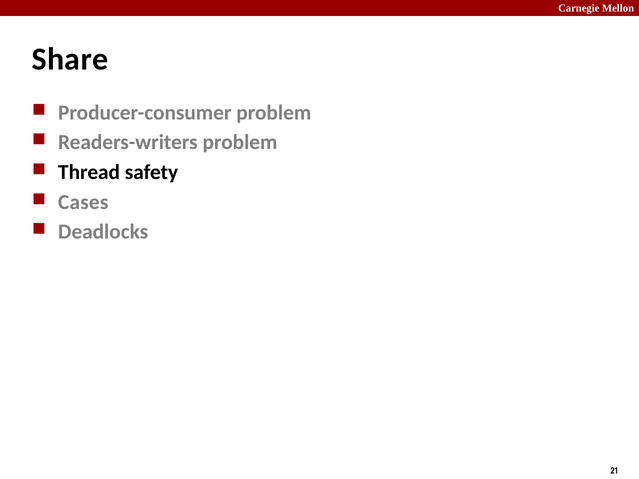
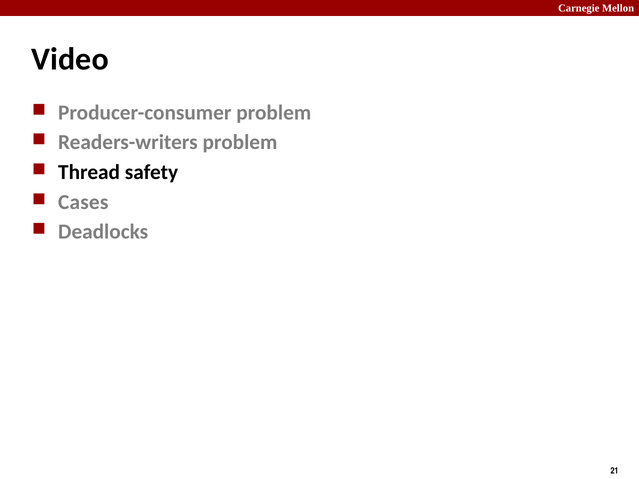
Share: Share -> Video
